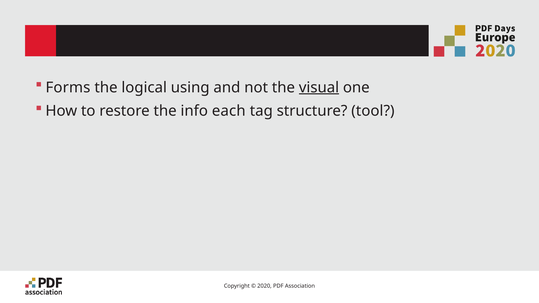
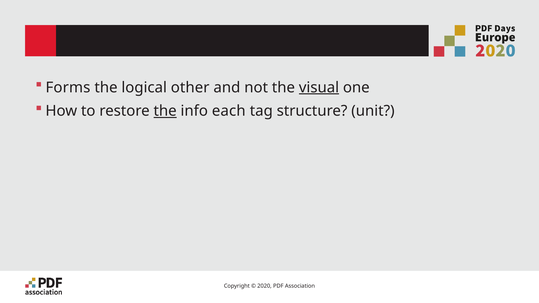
using: using -> other
the at (165, 111) underline: none -> present
tool: tool -> unit
